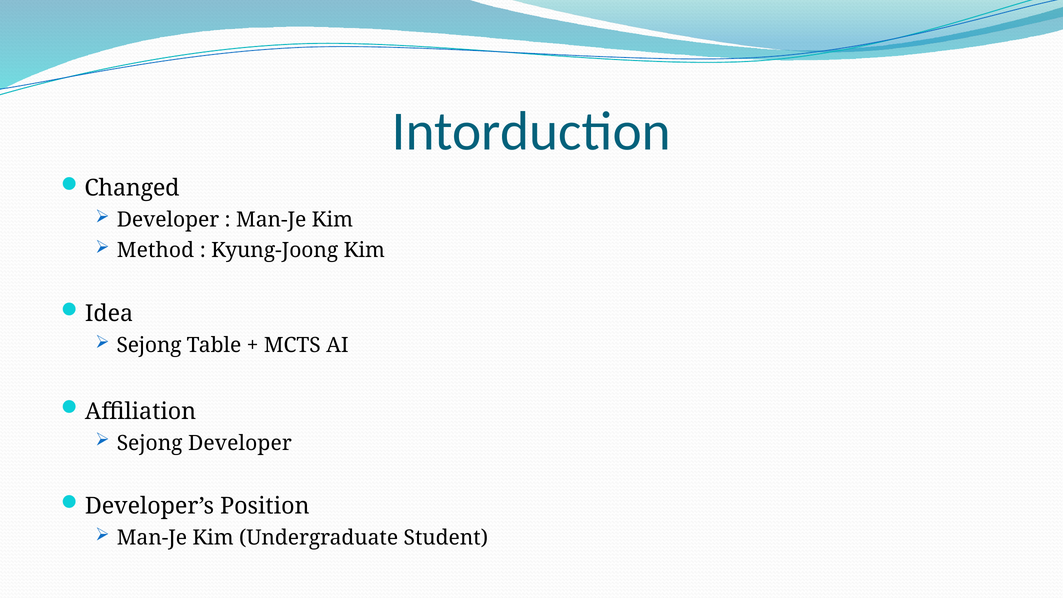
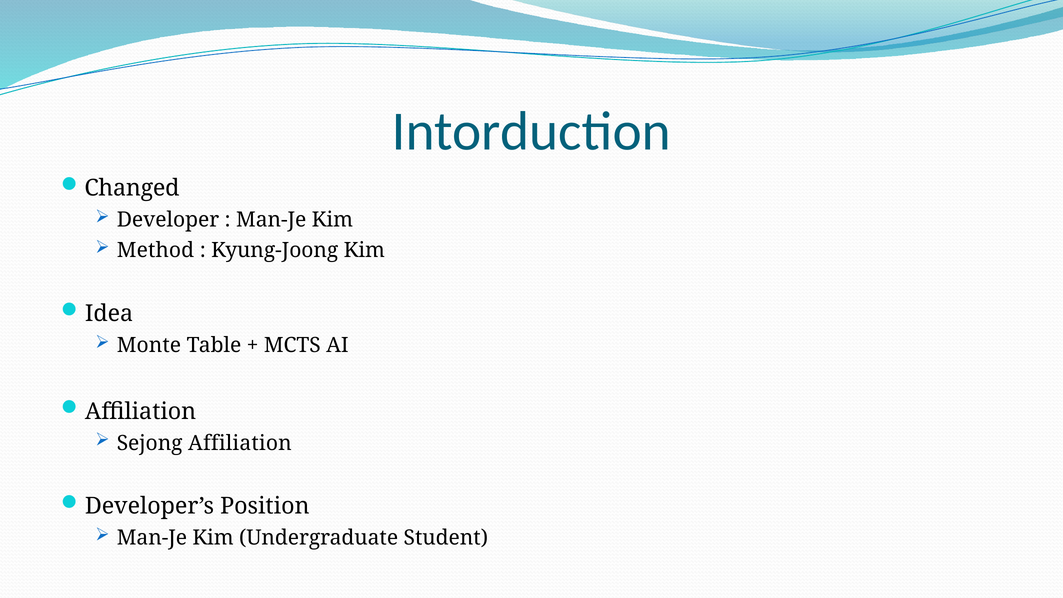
Sejong at (149, 345): Sejong -> Monte
Sejong Developer: Developer -> Affiliation
